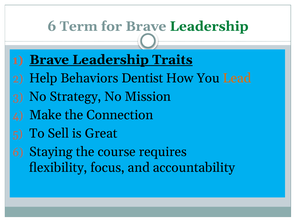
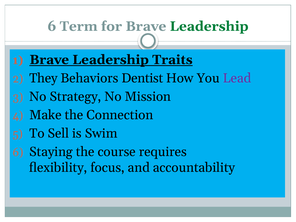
Help: Help -> They
Lead colour: orange -> purple
Great: Great -> Swim
